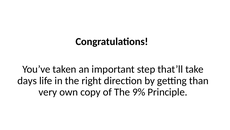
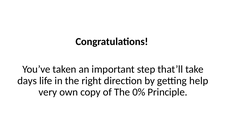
than: than -> help
9%: 9% -> 0%
